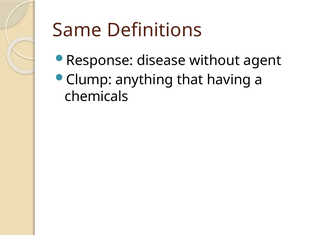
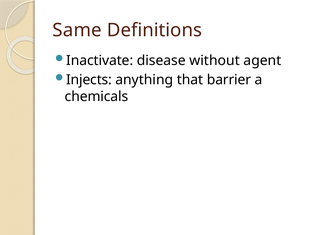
Response: Response -> Inactivate
Clump: Clump -> Injects
having: having -> barrier
